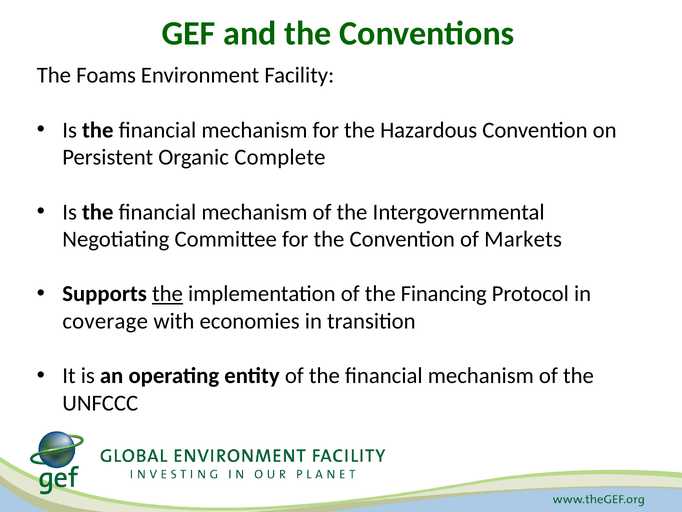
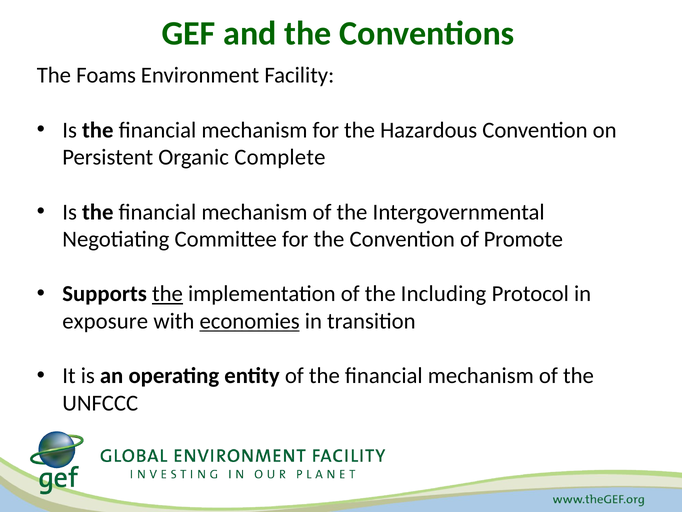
Markets: Markets -> Promote
Financing: Financing -> Including
coverage: coverage -> exposure
economies underline: none -> present
